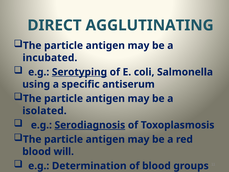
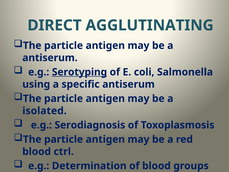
incubated at (50, 58): incubated -> antiserum
Serodiagnosis underline: present -> none
will: will -> ctrl
